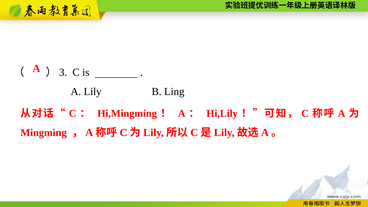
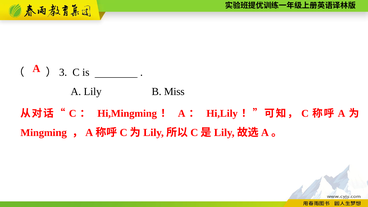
Ling: Ling -> Miss
